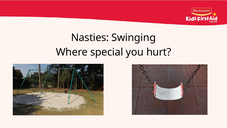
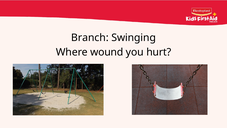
Nasties: Nasties -> Branch
special: special -> wound
